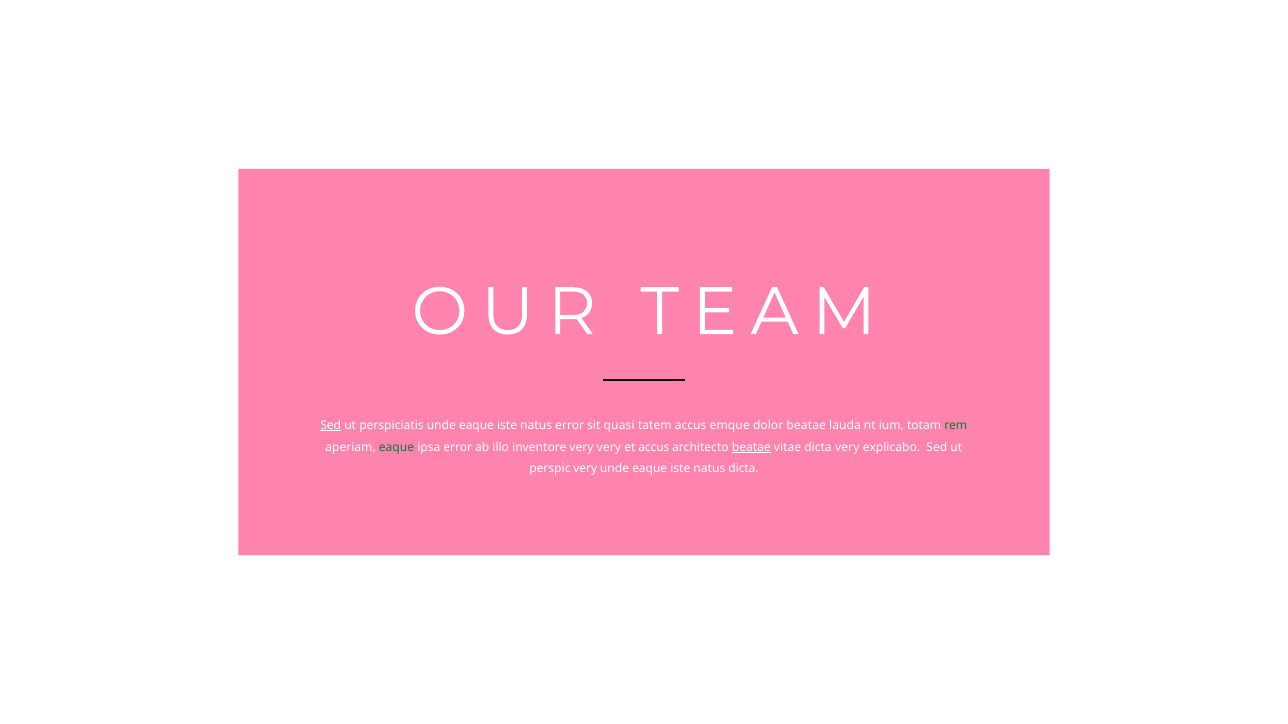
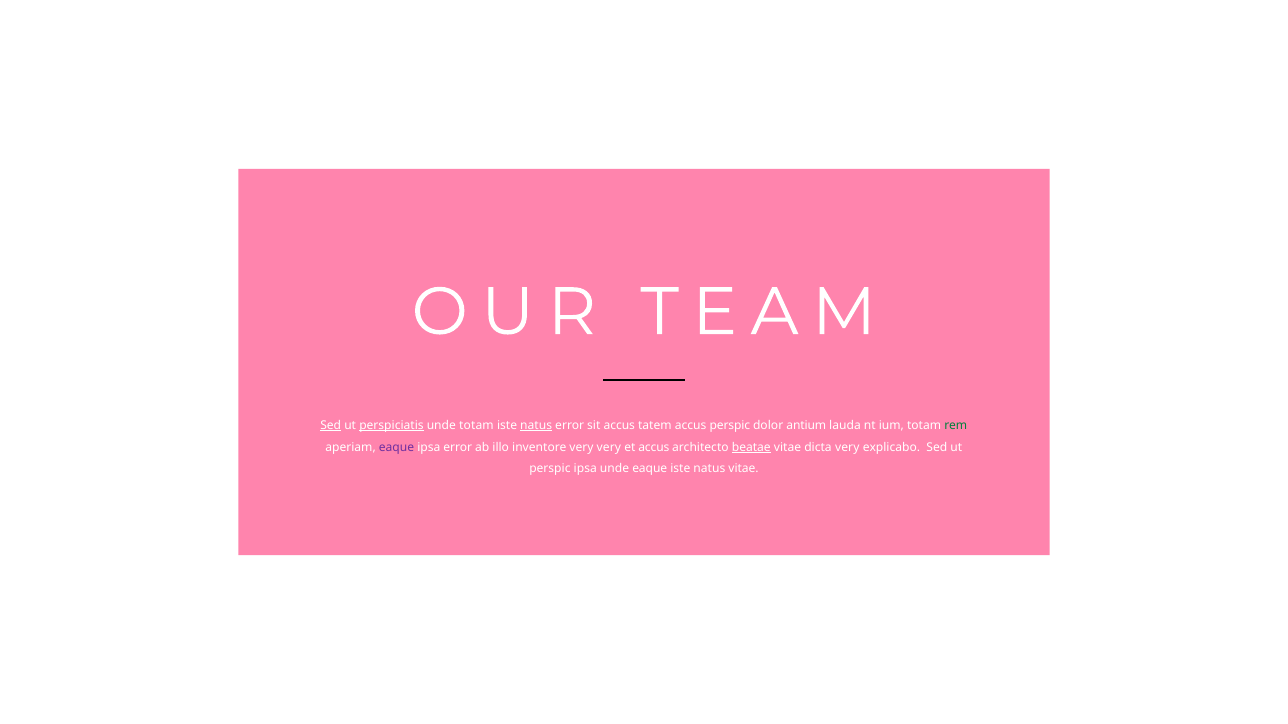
perspiciatis underline: none -> present
eaque at (477, 426): eaque -> totam
natus at (536, 426) underline: none -> present
sit quasi: quasi -> accus
accus emque: emque -> perspic
dolor beatae: beatae -> antium
eaque at (397, 448) colour: green -> purple
perspic very: very -> ipsa
natus dicta: dicta -> vitae
